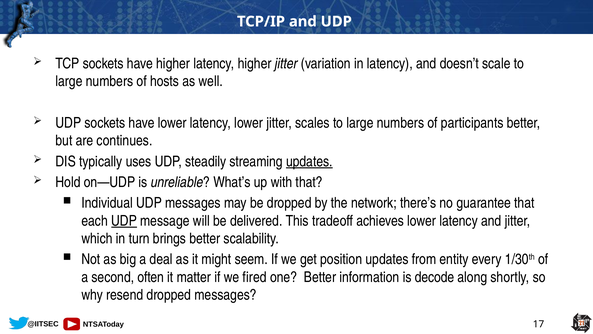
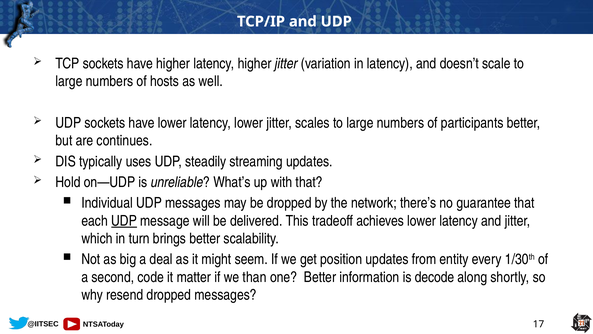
updates at (309, 161) underline: present -> none
often: often -> code
fired: fired -> than
